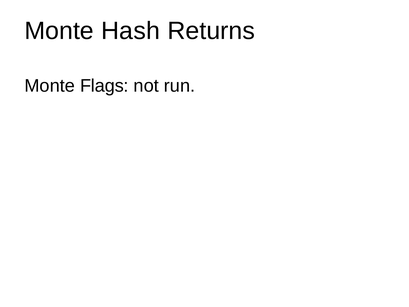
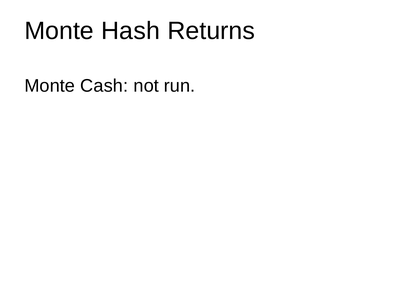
Flags: Flags -> Cash
